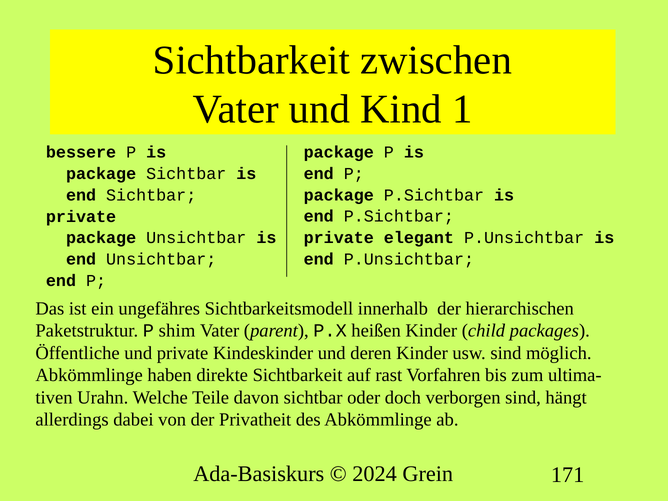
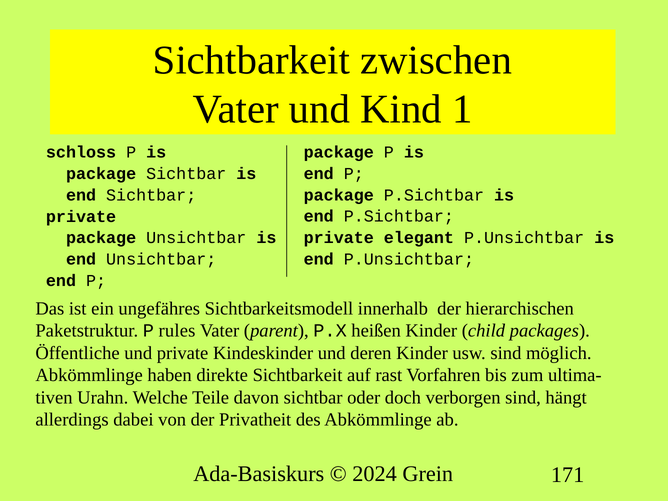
bessere: bessere -> schloss
shim: shim -> rules
